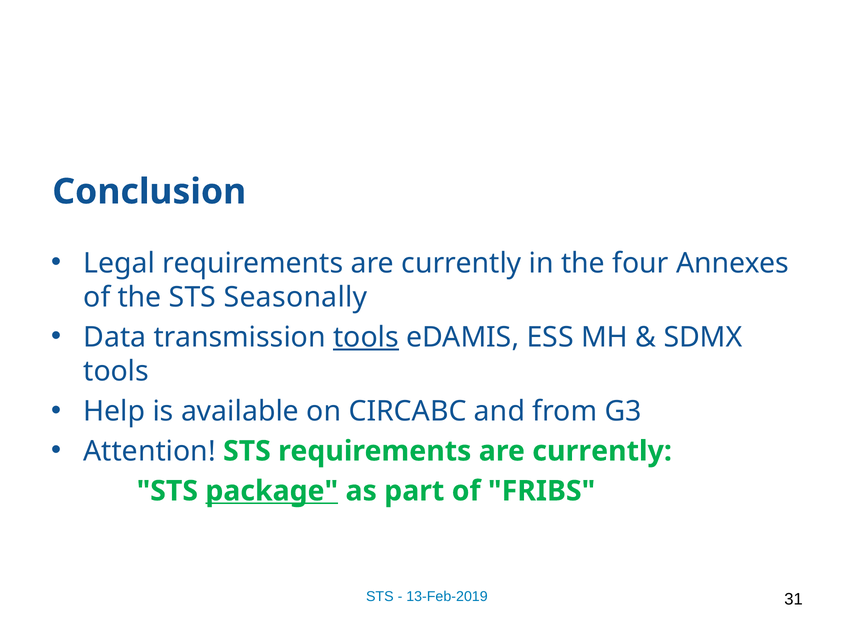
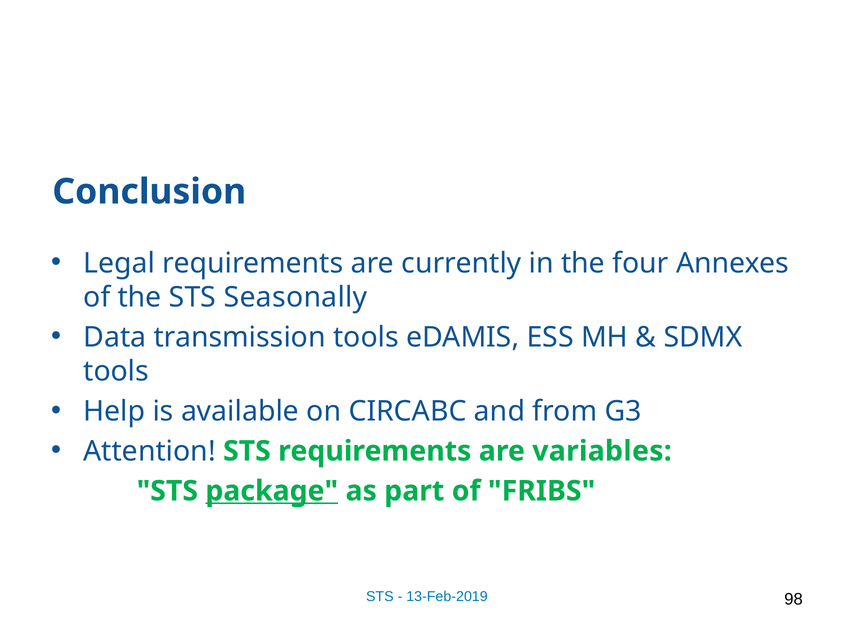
tools at (366, 337) underline: present -> none
STS requirements are currently: currently -> variables
31: 31 -> 98
